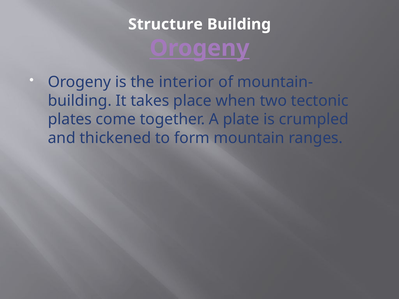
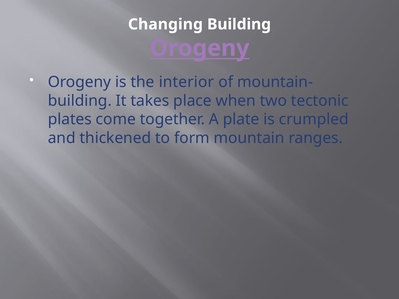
Structure: Structure -> Changing
